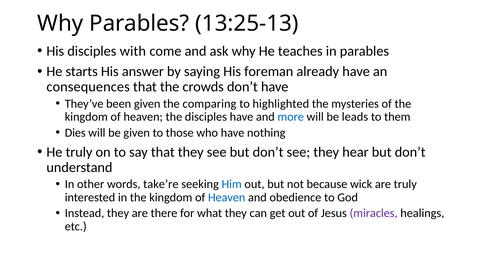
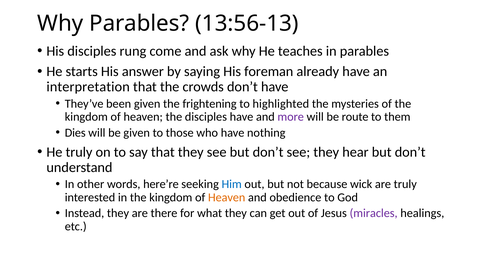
13:25-13: 13:25-13 -> 13:56-13
with: with -> rung
consequences: consequences -> interpretation
comparing: comparing -> frightening
more colour: blue -> purple
leads: leads -> route
take’re: take’re -> here’re
Heaven at (227, 197) colour: blue -> orange
